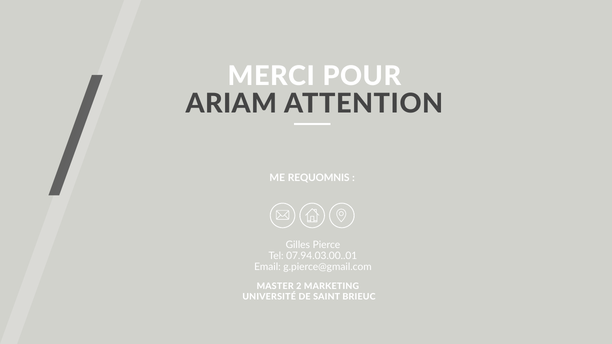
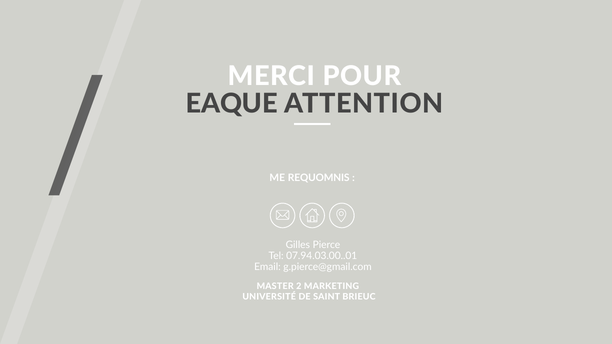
ARIAM: ARIAM -> EAQUE
